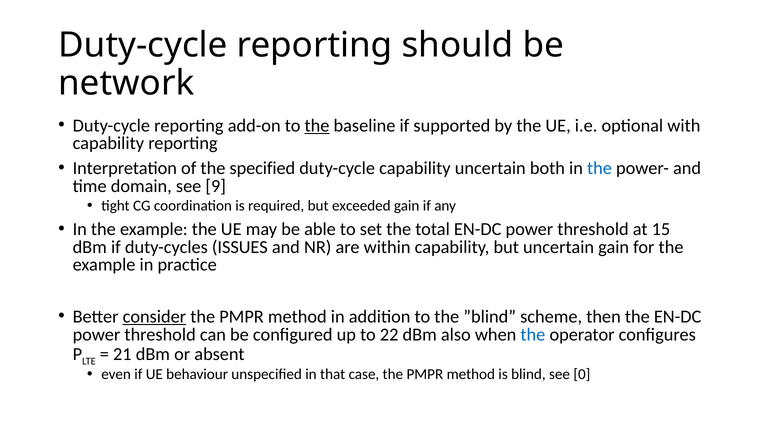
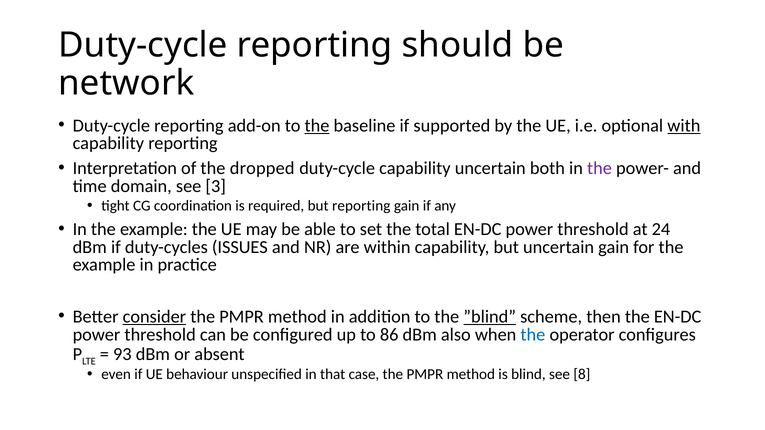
with underline: none -> present
specified: specified -> dropped
the at (600, 168) colour: blue -> purple
9: 9 -> 3
but exceeded: exceeded -> reporting
15: 15 -> 24
”blind underline: none -> present
22: 22 -> 86
21: 21 -> 93
0: 0 -> 8
